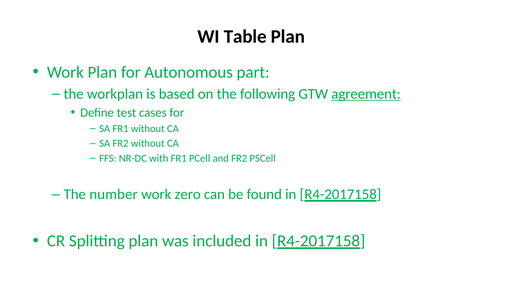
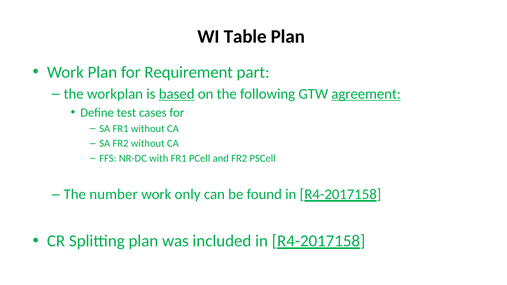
Autonomous: Autonomous -> Requirement
based underline: none -> present
zero: zero -> only
